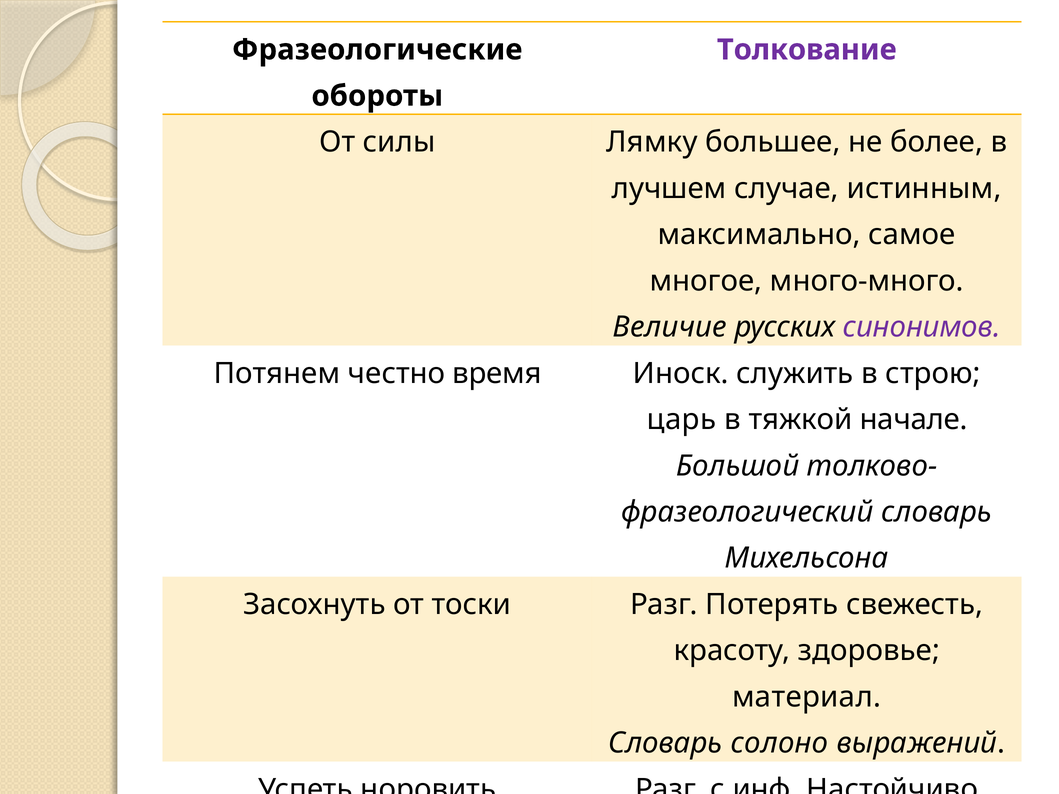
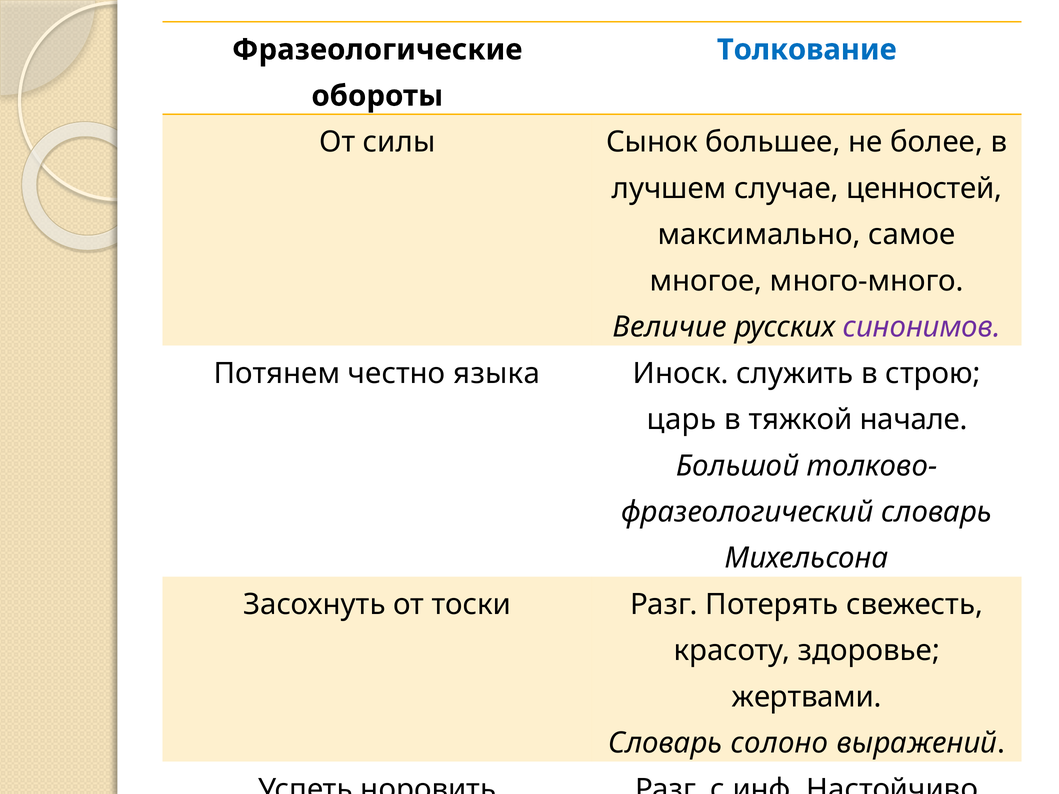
Толкование colour: purple -> blue
Лямку: Лямку -> Сынок
истинным: истинным -> ценностей
время: время -> языка
материал: материал -> жертвами
